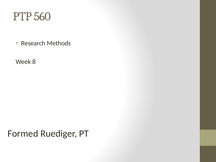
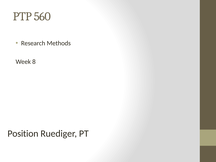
Formed: Formed -> Position
